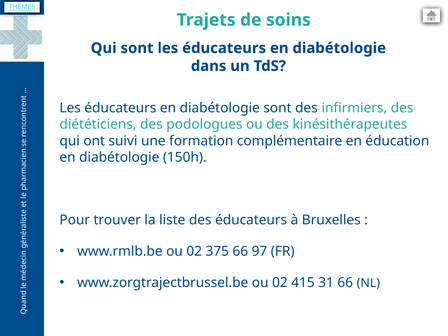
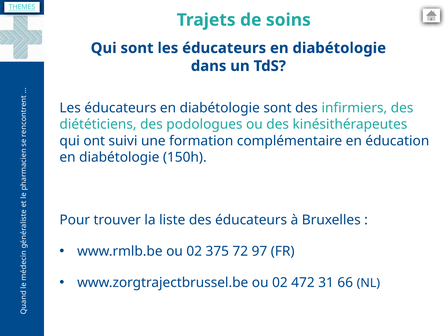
375 66: 66 -> 72
415: 415 -> 472
